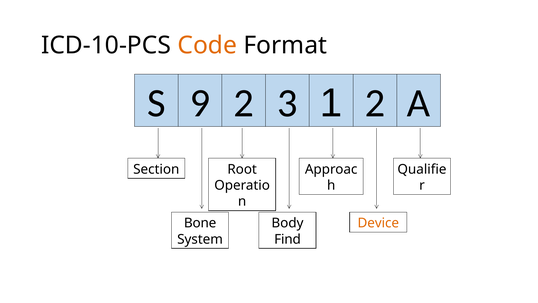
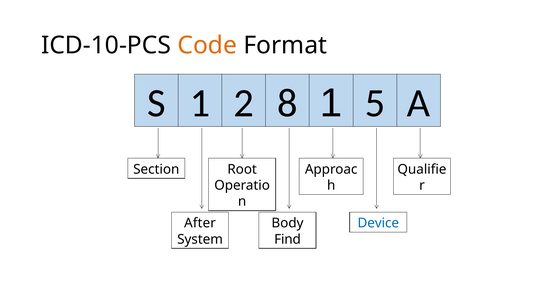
S 9: 9 -> 1
3: 3 -> 8
1 2: 2 -> 5
Bone: Bone -> After
Device colour: orange -> blue
